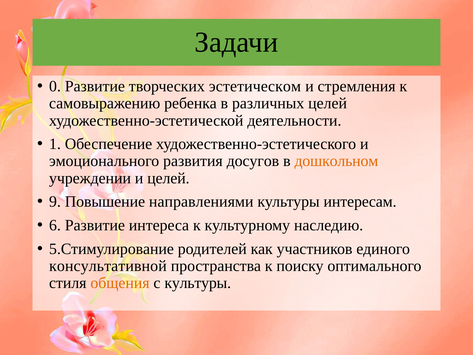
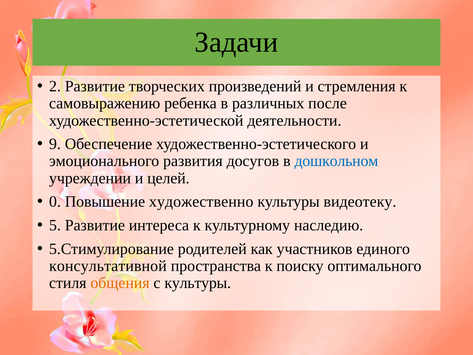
0: 0 -> 2
эстетическом: эстетическом -> произведений
различных целей: целей -> после
1: 1 -> 9
дошкольном colour: orange -> blue
9: 9 -> 0
направлениями: направлениями -> художественно
интересам: интересам -> видеотеку
6: 6 -> 5
